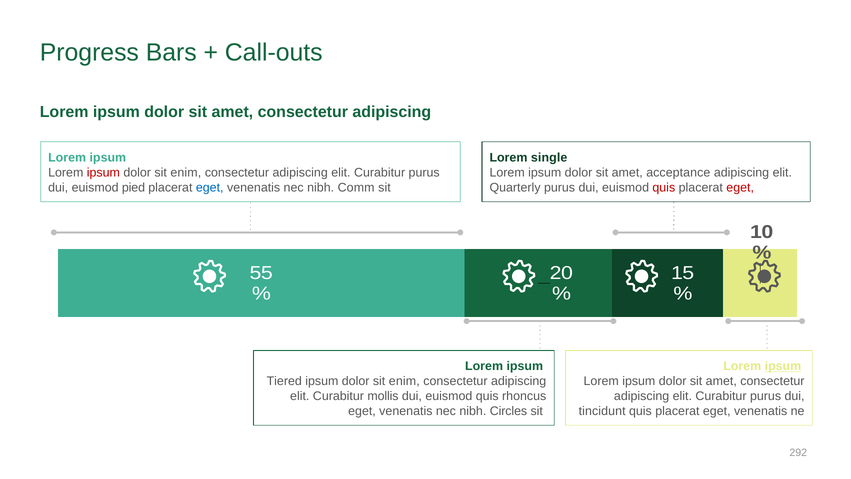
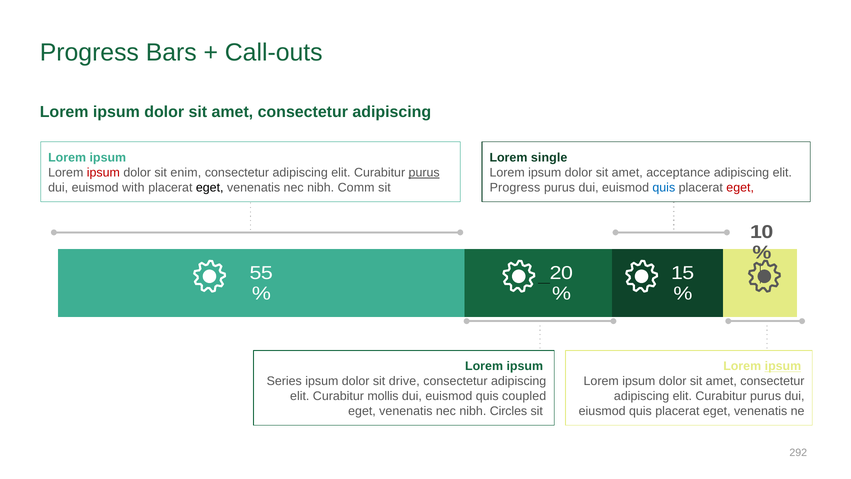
purus at (424, 173) underline: none -> present
pied: pied -> with
eget at (210, 187) colour: blue -> black
Quarterly at (515, 187): Quarterly -> Progress
quis at (664, 187) colour: red -> blue
Tiered: Tiered -> Series
enim at (404, 381): enim -> drive
rhoncus: rhoncus -> coupled
tincidunt: tincidunt -> eiusmod
